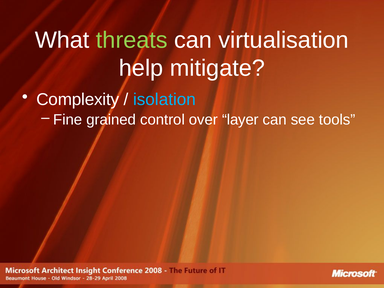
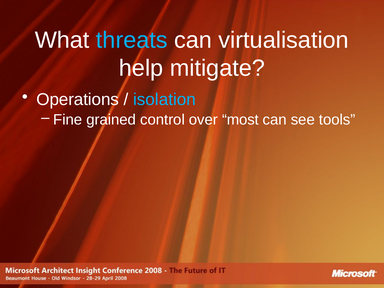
threats colour: light green -> light blue
Complexity: Complexity -> Operations
layer: layer -> most
